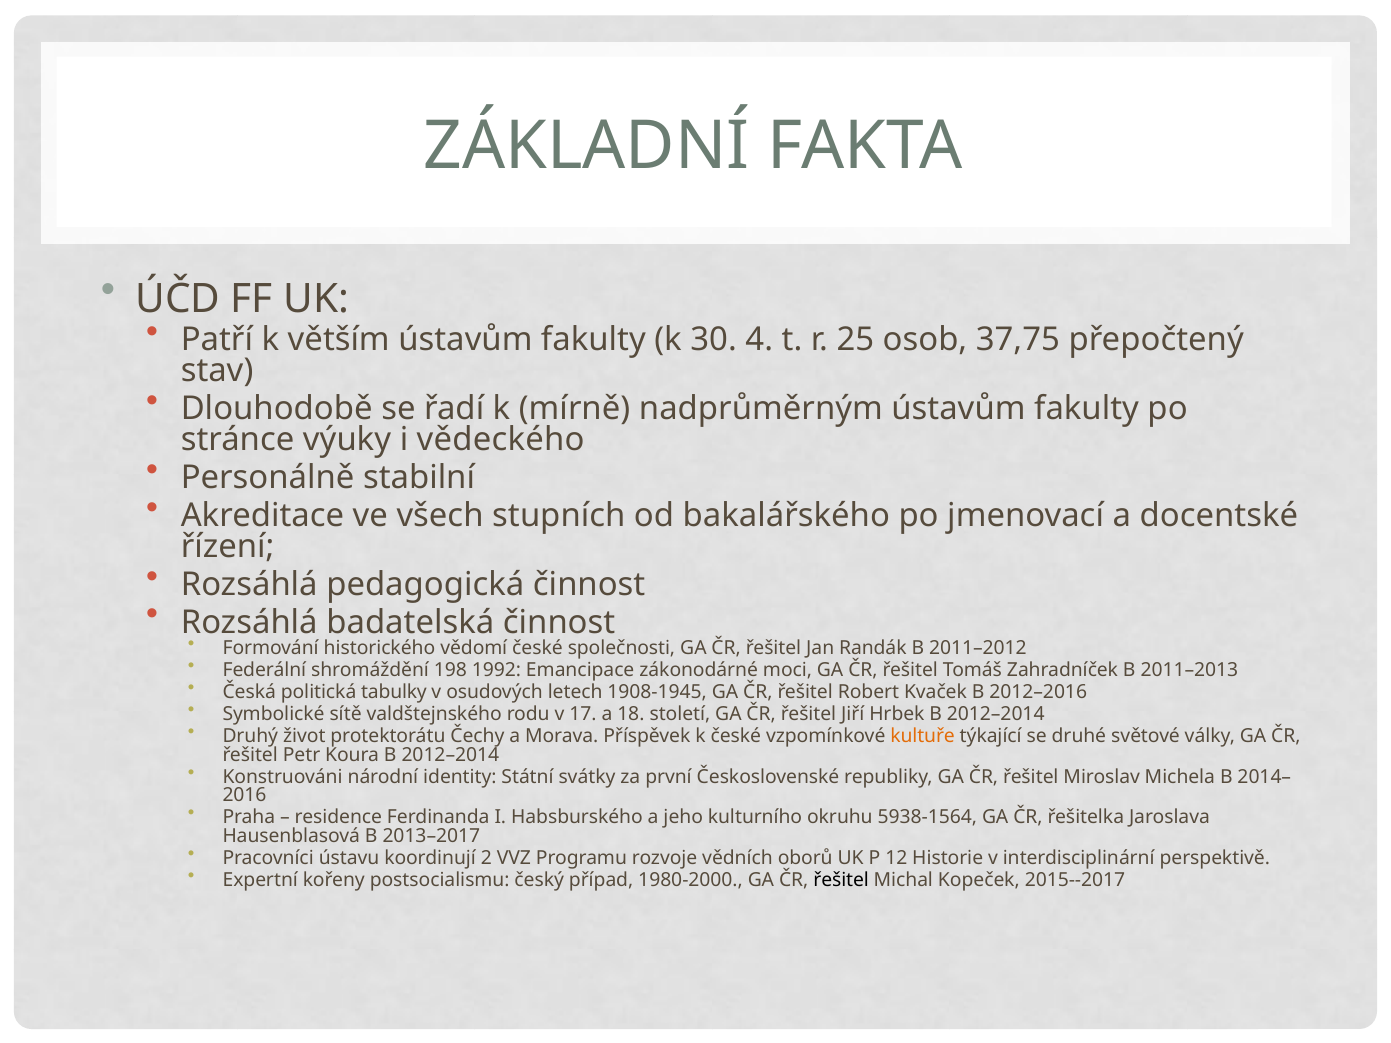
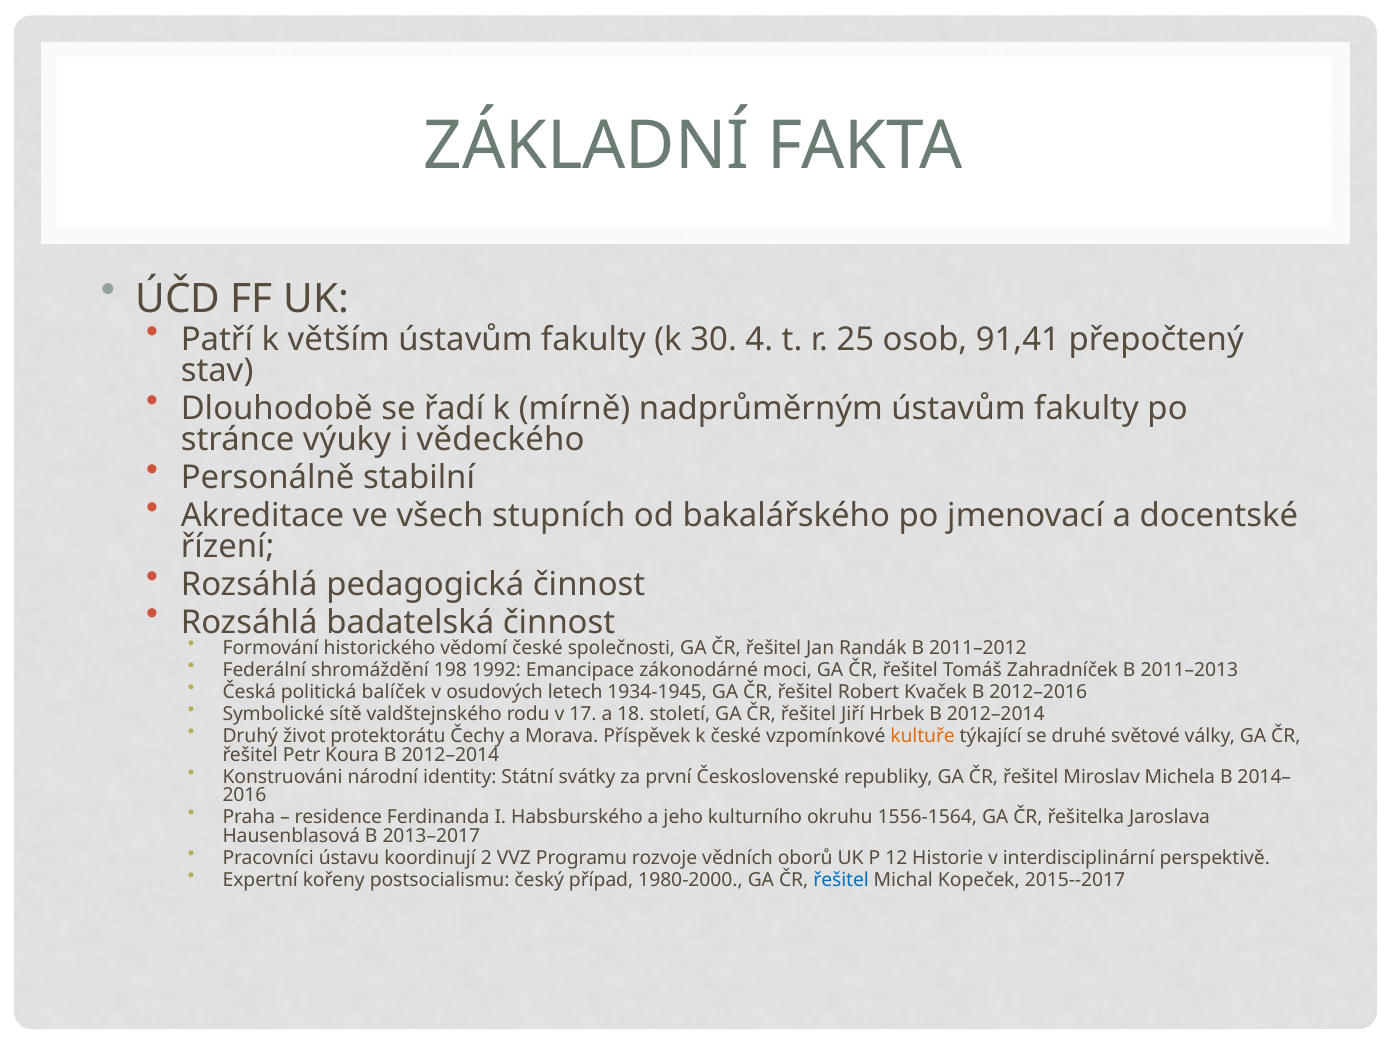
37,75: 37,75 -> 91,41
tabulky: tabulky -> balíček
1908-1945: 1908-1945 -> 1934-1945
5938-1564: 5938-1564 -> 1556-1564
řešitel at (841, 880) colour: black -> blue
